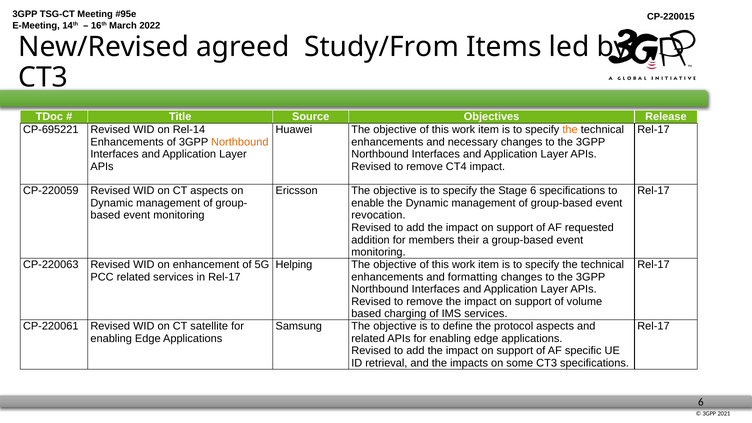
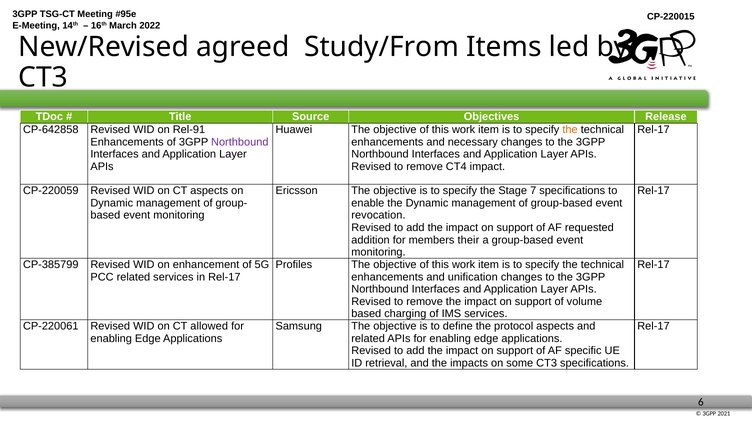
CP-695221: CP-695221 -> CP-642858
Rel-14: Rel-14 -> Rel-91
Northbound at (240, 142) colour: orange -> purple
Stage 6: 6 -> 7
CP-220063: CP-220063 -> CP-385799
Helping: Helping -> Profiles
formatting: formatting -> unification
satellite: satellite -> allowed
